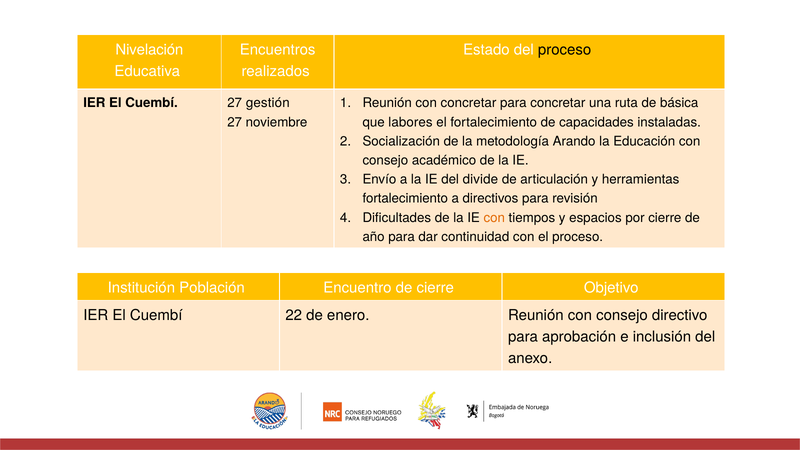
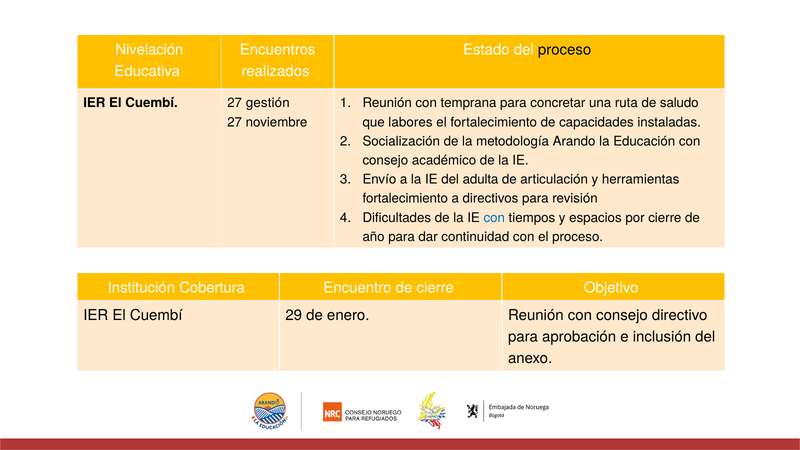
con concretar: concretar -> temprana
básica: básica -> saludo
divide: divide -> adulta
con at (494, 218) colour: orange -> blue
Población: Población -> Cobertura
22: 22 -> 29
